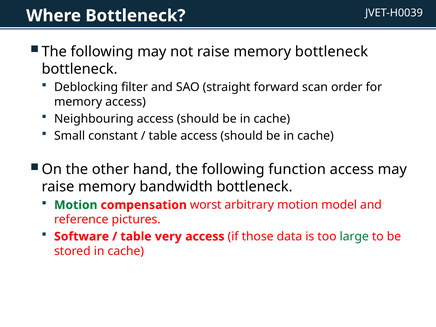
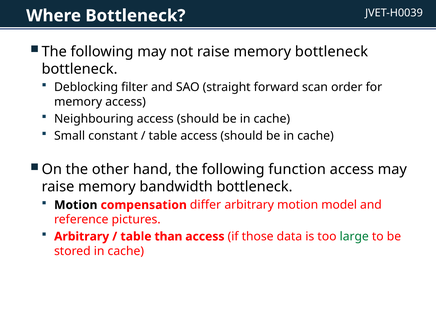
Motion at (76, 205) colour: green -> black
worst: worst -> differ
Software at (82, 236): Software -> Arbitrary
very: very -> than
